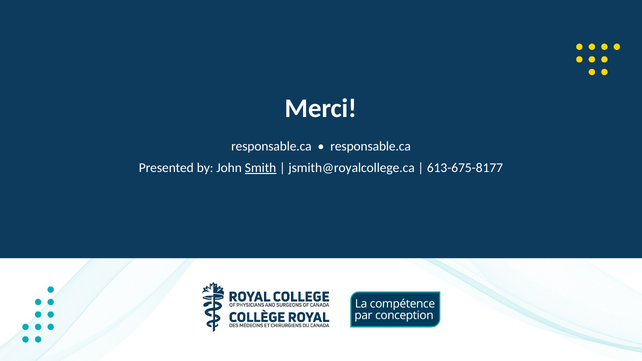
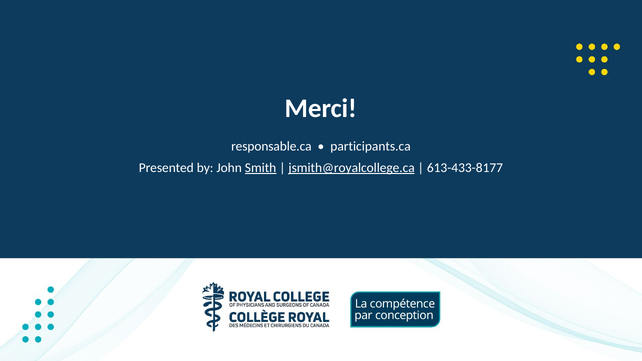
responsable.ca at (371, 147): responsable.ca -> participants.ca
jsmith@royalcollege.ca underline: none -> present
613-675-8177: 613-675-8177 -> 613-433-8177
